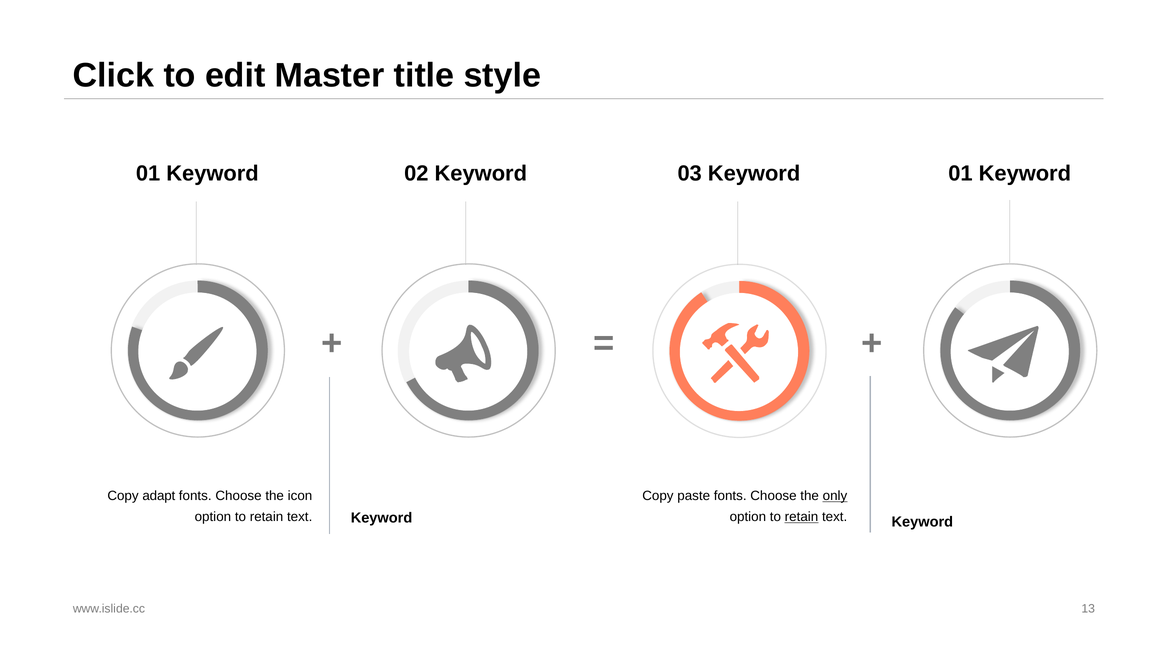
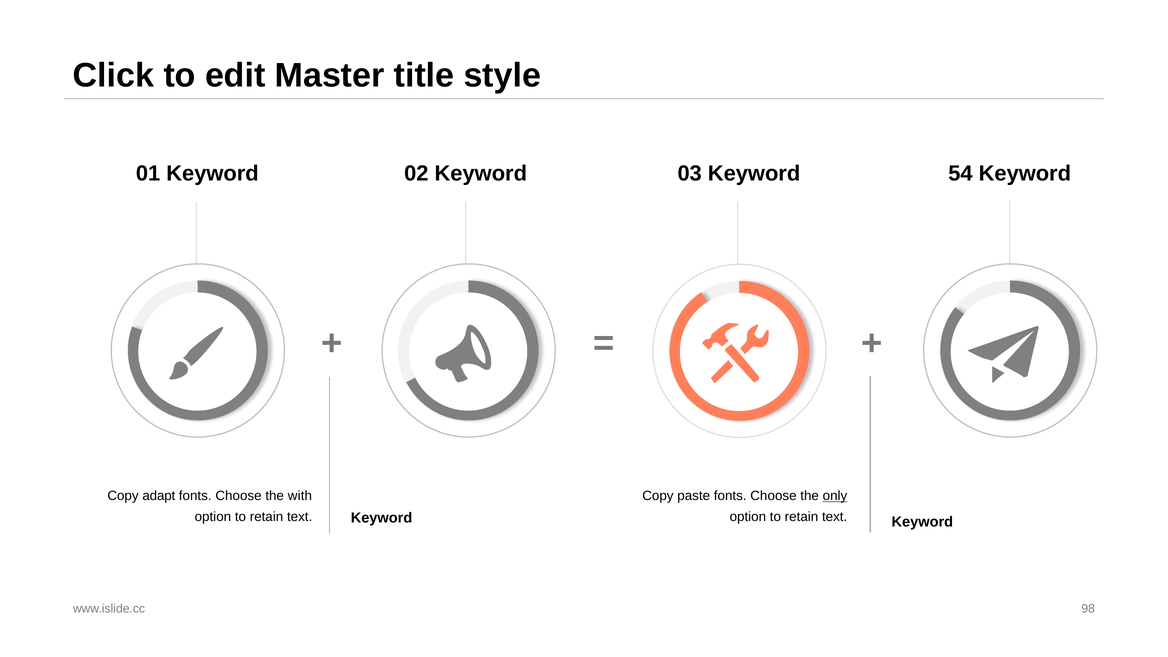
03 Keyword 01: 01 -> 54
icon: icon -> with
retain at (801, 517) underline: present -> none
13: 13 -> 98
